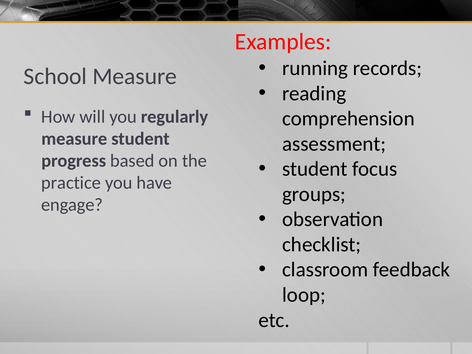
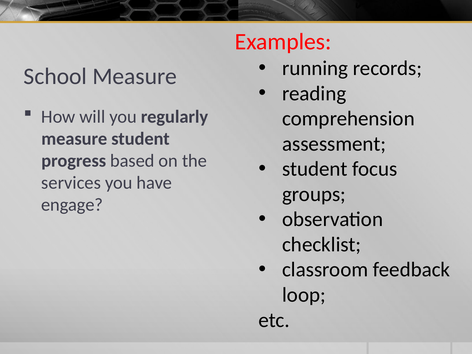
practice: practice -> services
